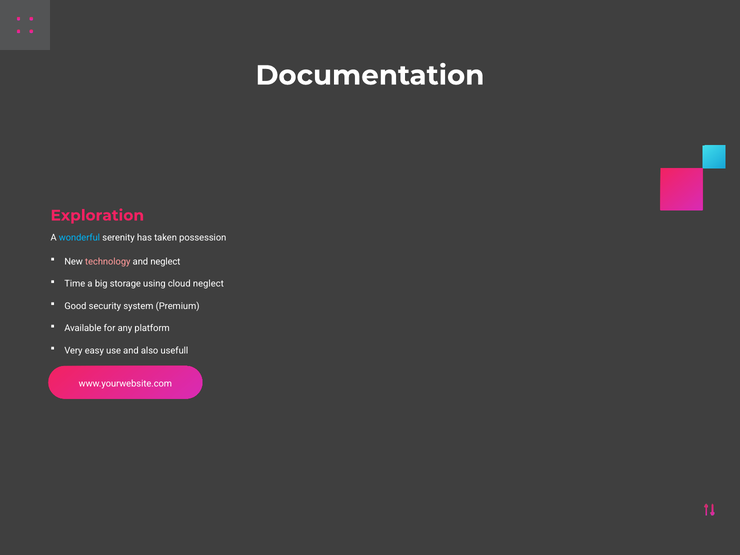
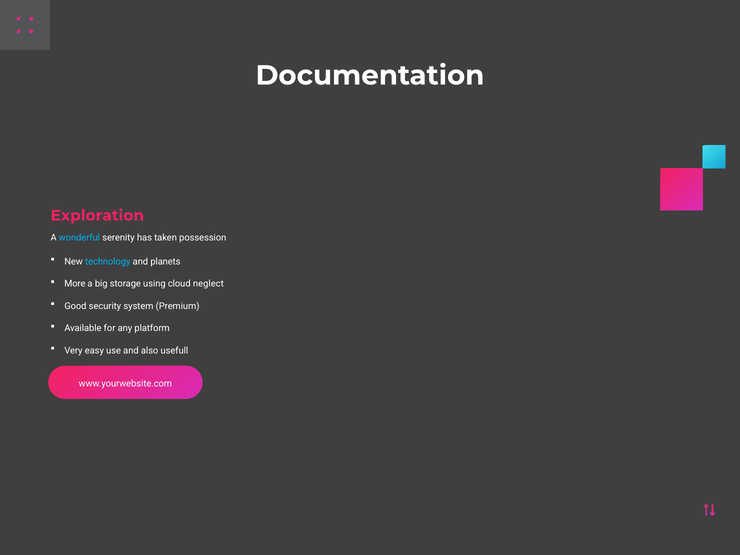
technology colour: pink -> light blue
and neglect: neglect -> planets
Time: Time -> More
